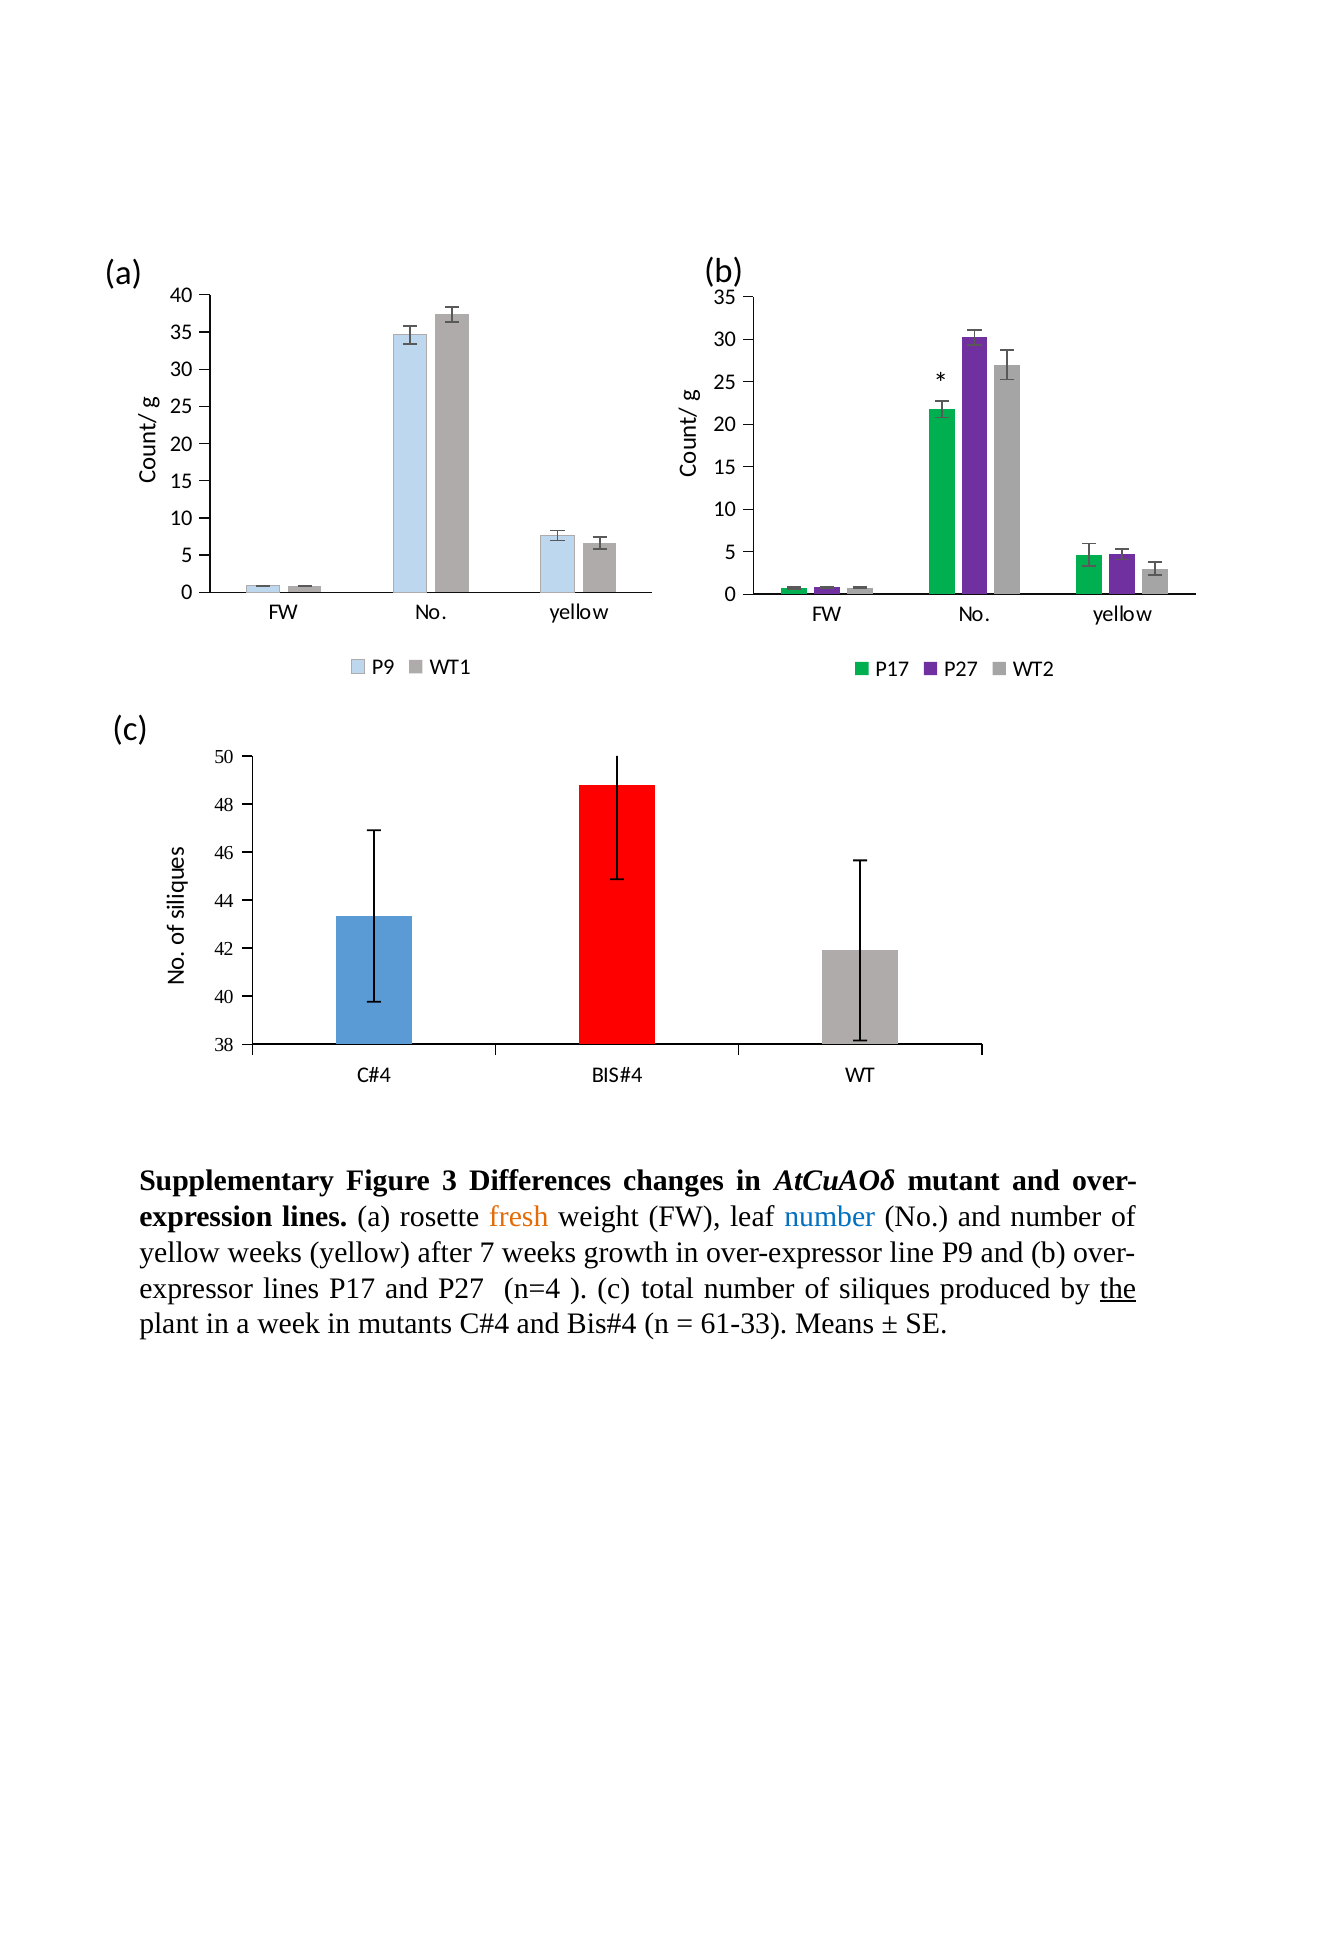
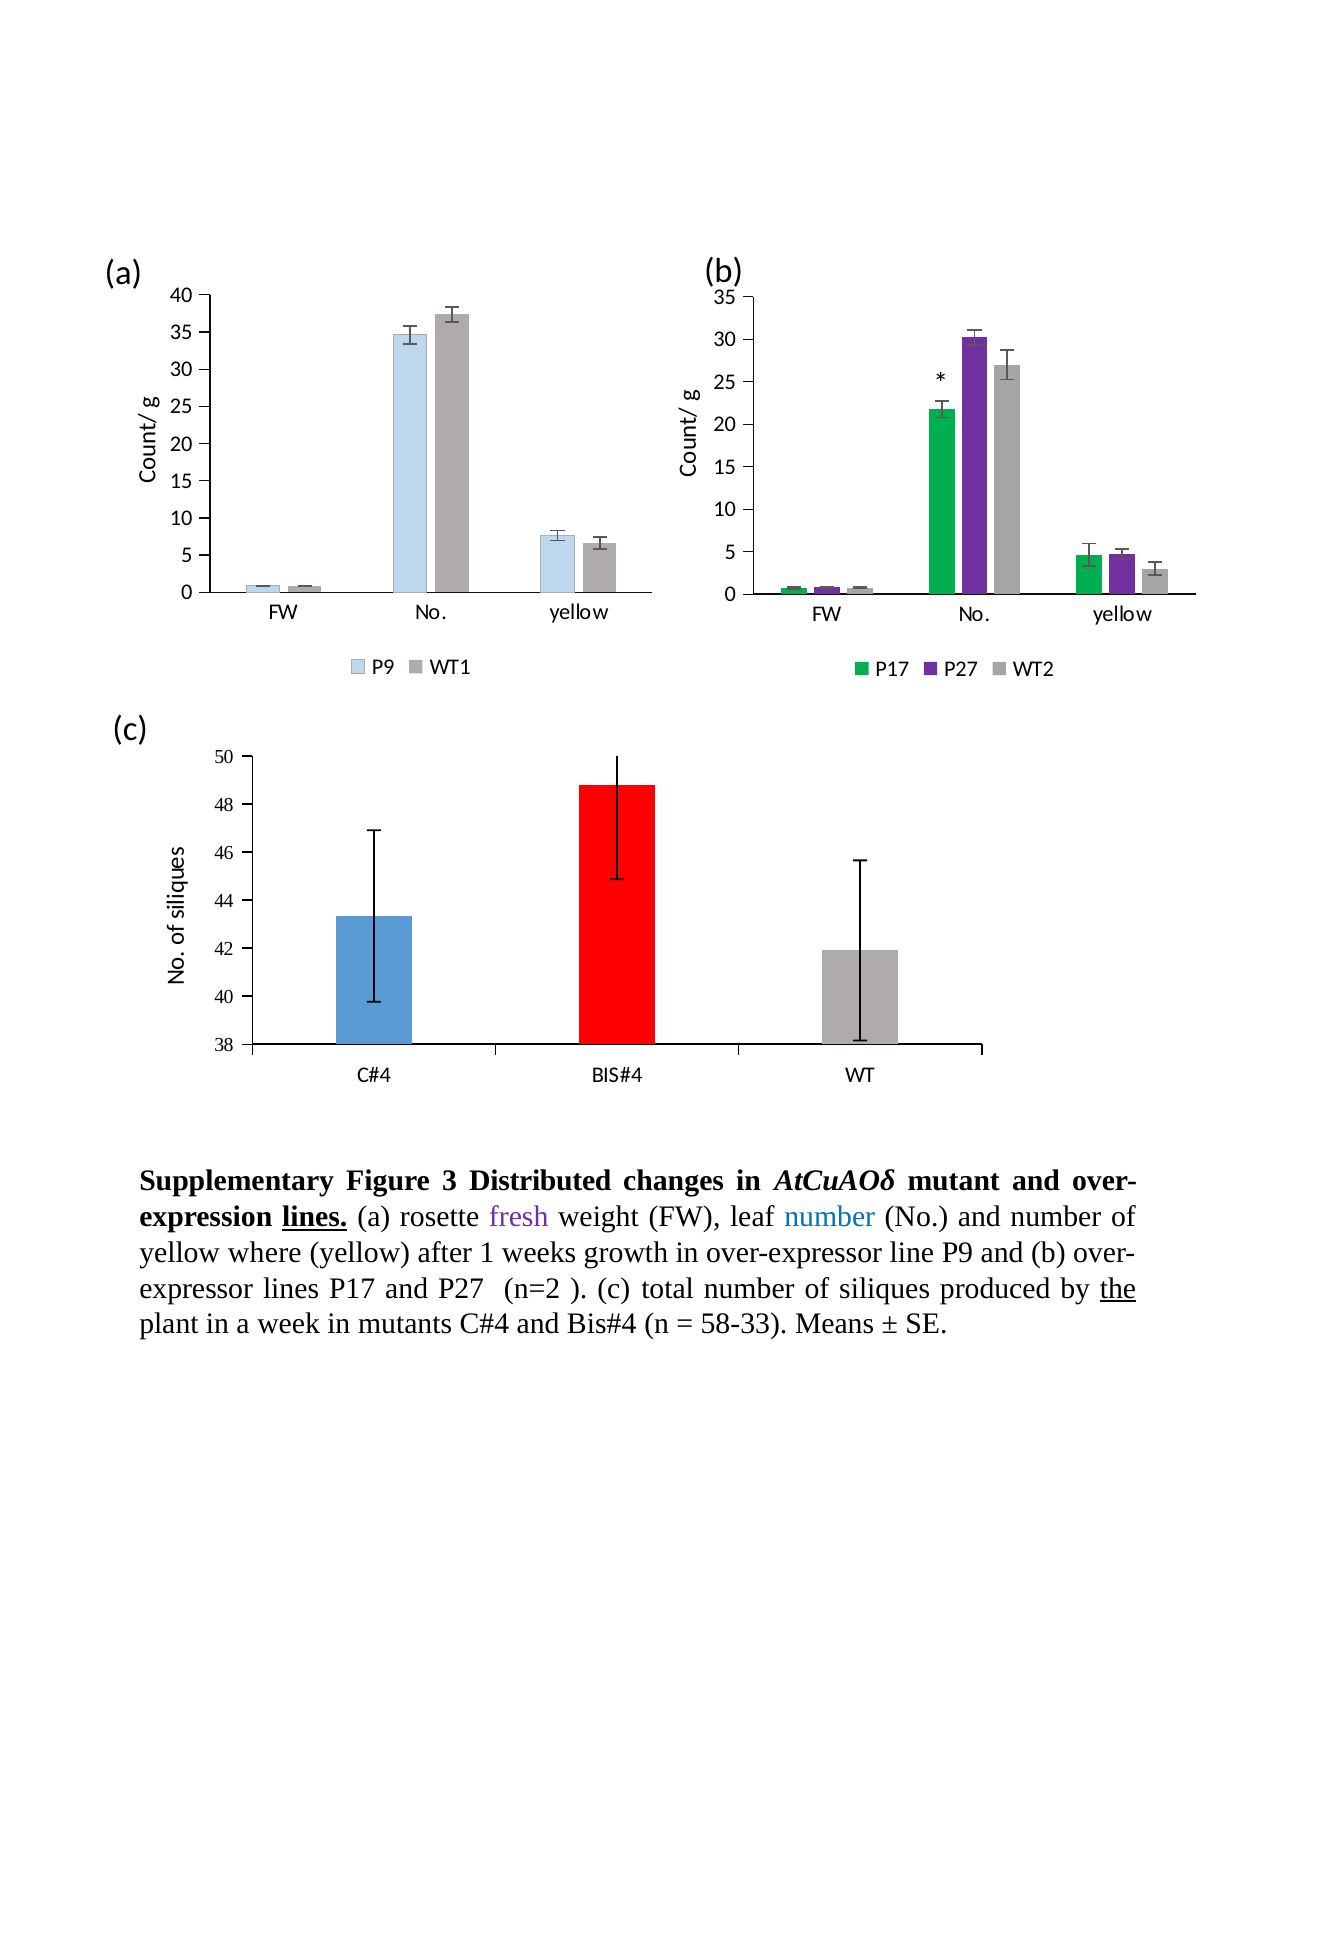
Differences: Differences -> Distributed
lines at (315, 1217) underline: none -> present
fresh colour: orange -> purple
yellow weeks: weeks -> where
7: 7 -> 1
n=4: n=4 -> n=2
61-33: 61-33 -> 58-33
